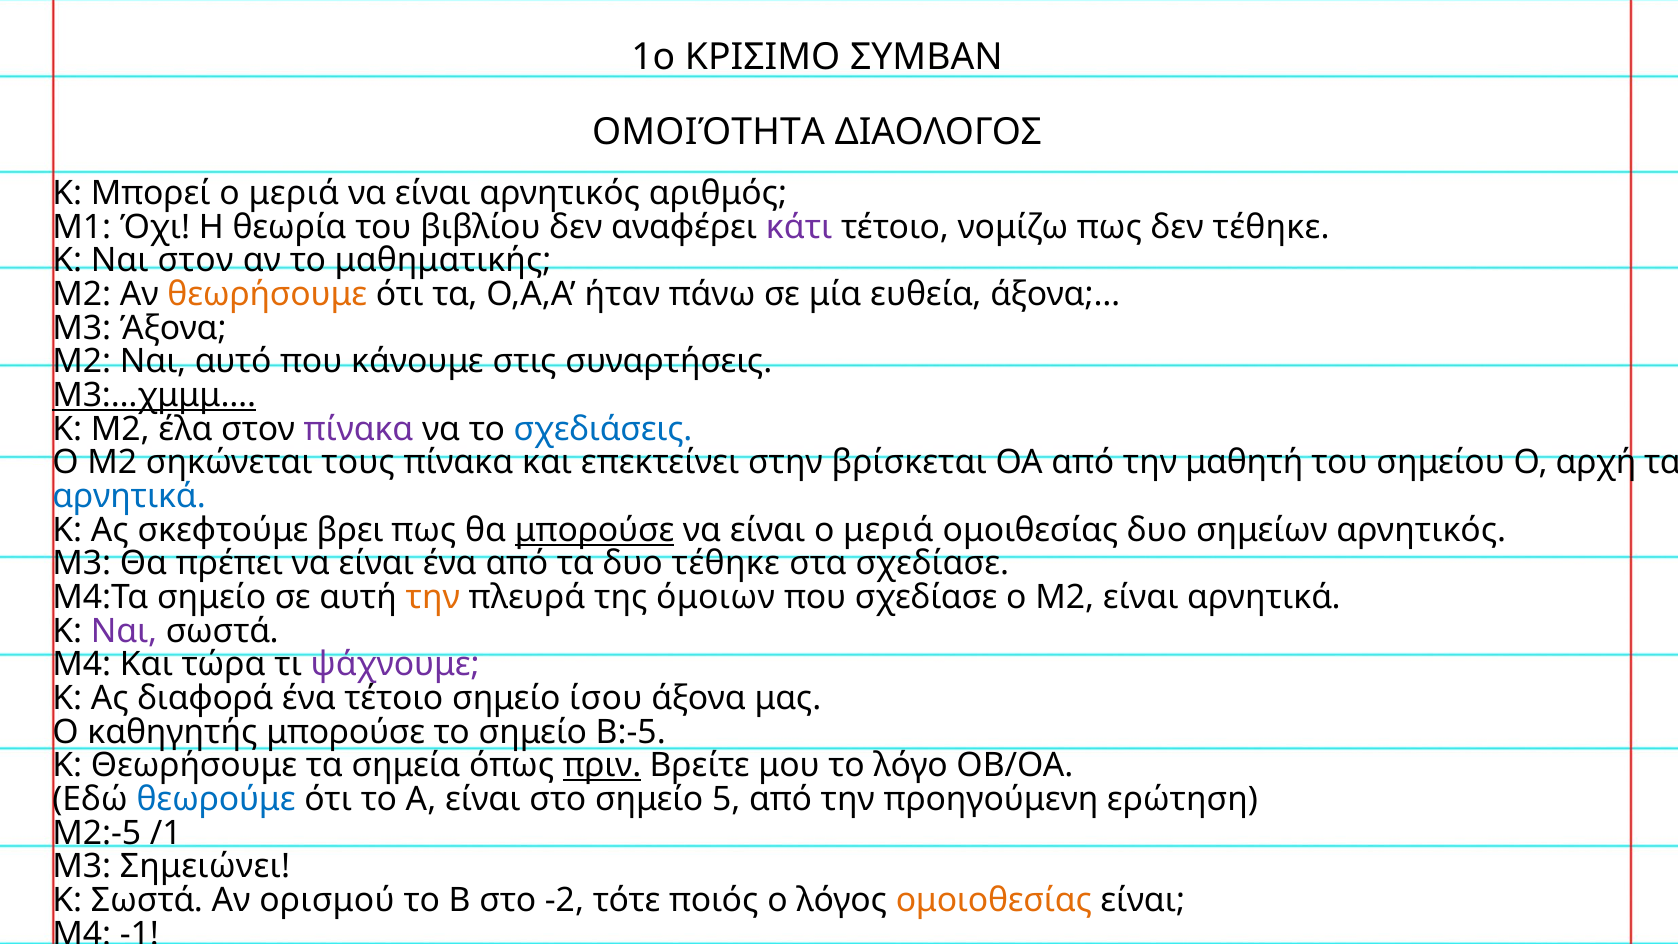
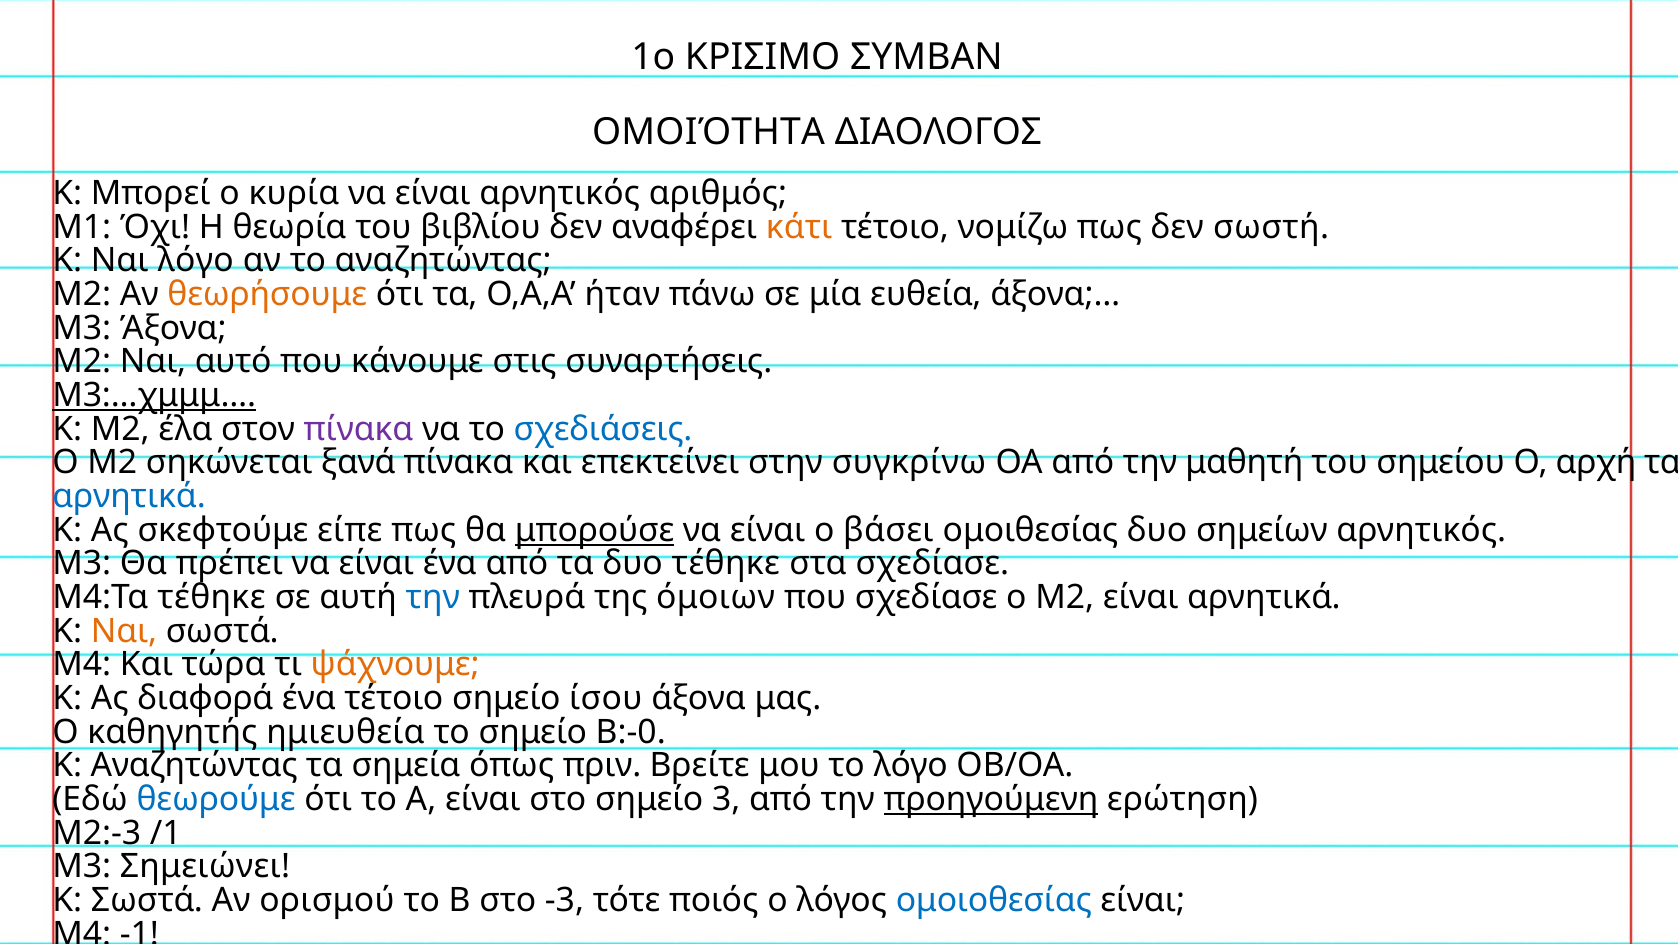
Μπορεί ο μεριά: μεριά -> κυρία
κάτι colour: purple -> orange
δεν τέθηκε: τέθηκε -> σωστή
Ναι στον: στον -> λόγο
το μαθηματικής: μαθηματικής -> αναζητώντας
τους: τους -> ξανά
βρίσκεται: βρίσκεται -> συγκρίνω
βρει: βρει -> είπε
είναι ο μεριά: μεριά -> βάσει
Μ4:Τα σημείο: σημείο -> τέθηκε
την at (433, 597) colour: orange -> blue
Ναι at (124, 631) colour: purple -> orange
ψάχνουμε colour: purple -> orange
καθηγητής μπορούσε: μπορούσε -> ημιευθεία
Β:-5: Β:-5 -> Β:-0
Κ Θεωρήσουμε: Θεωρήσουμε -> Αναζητώντας
πριν underline: present -> none
5: 5 -> 3
προηγούμενη underline: none -> present
Μ2:-5: Μ2:-5 -> Μ2:-3
-2: -2 -> -3
ομοιοθεσίας colour: orange -> blue
